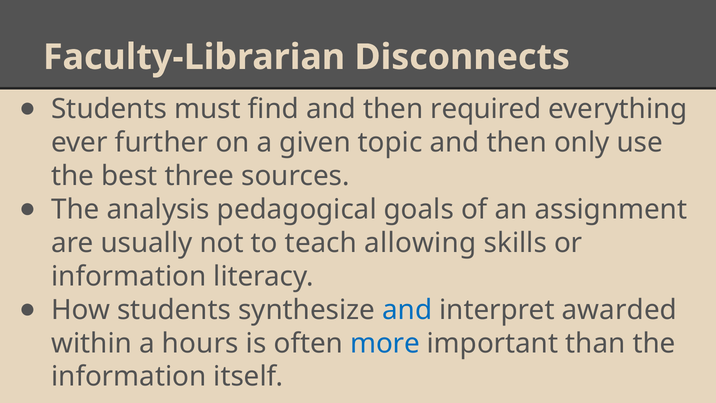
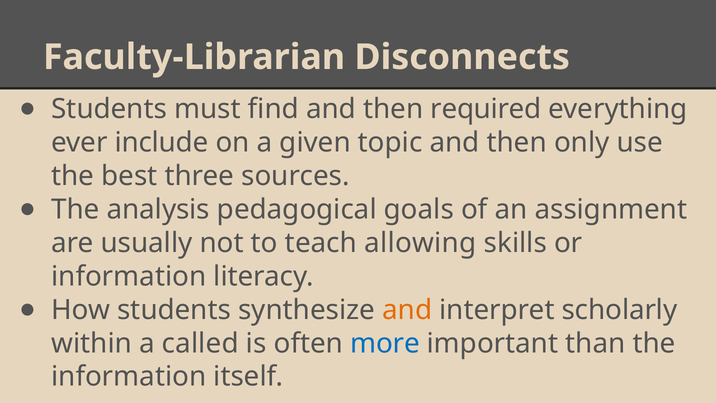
further: further -> include
and at (407, 310) colour: blue -> orange
awarded: awarded -> scholarly
hours: hours -> called
